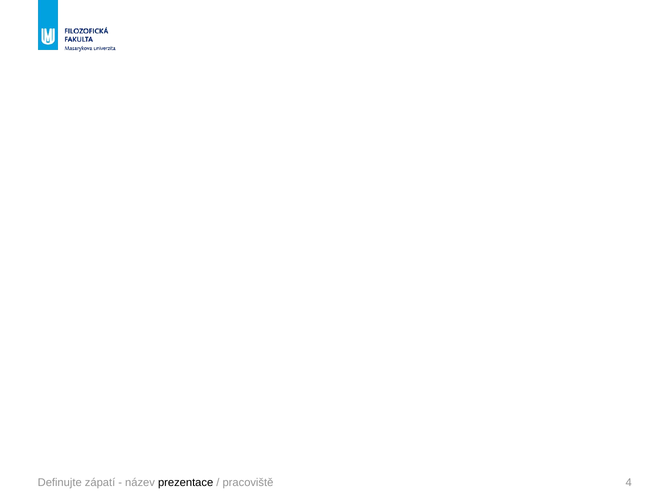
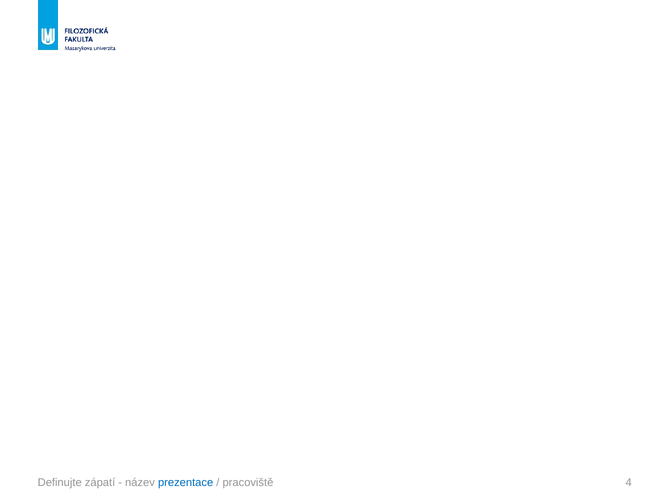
prezentace colour: black -> blue
